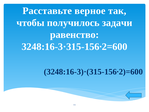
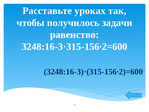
верное: верное -> уроках
